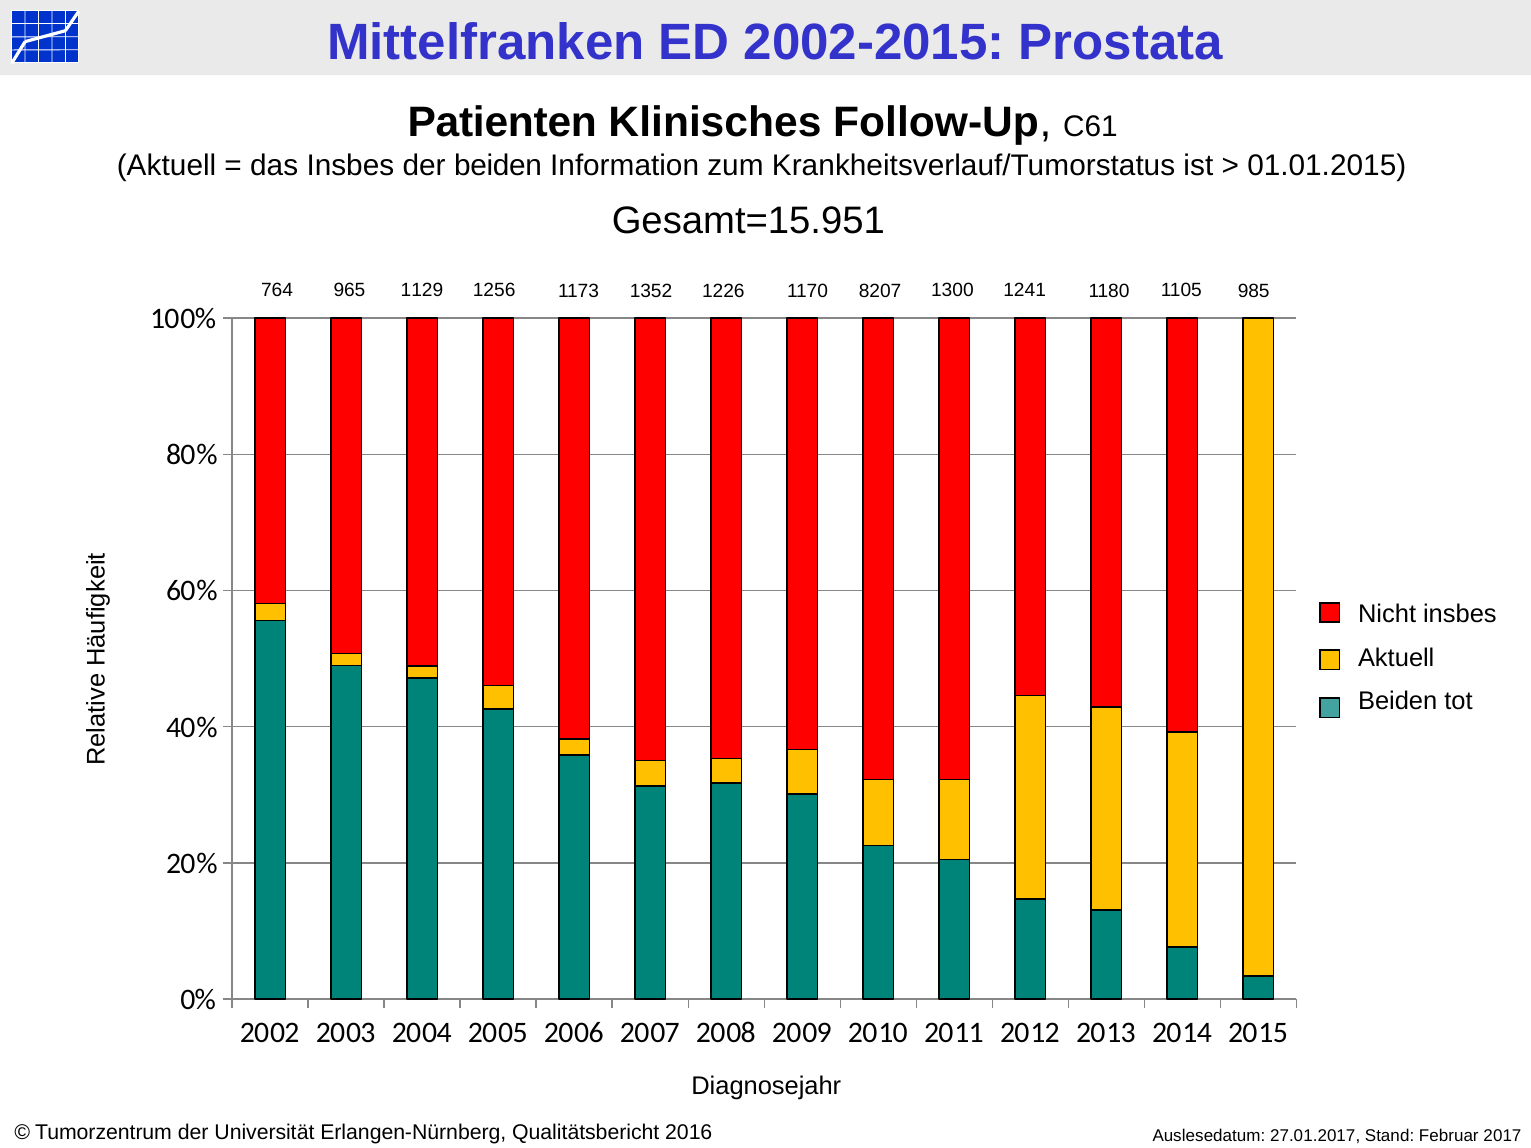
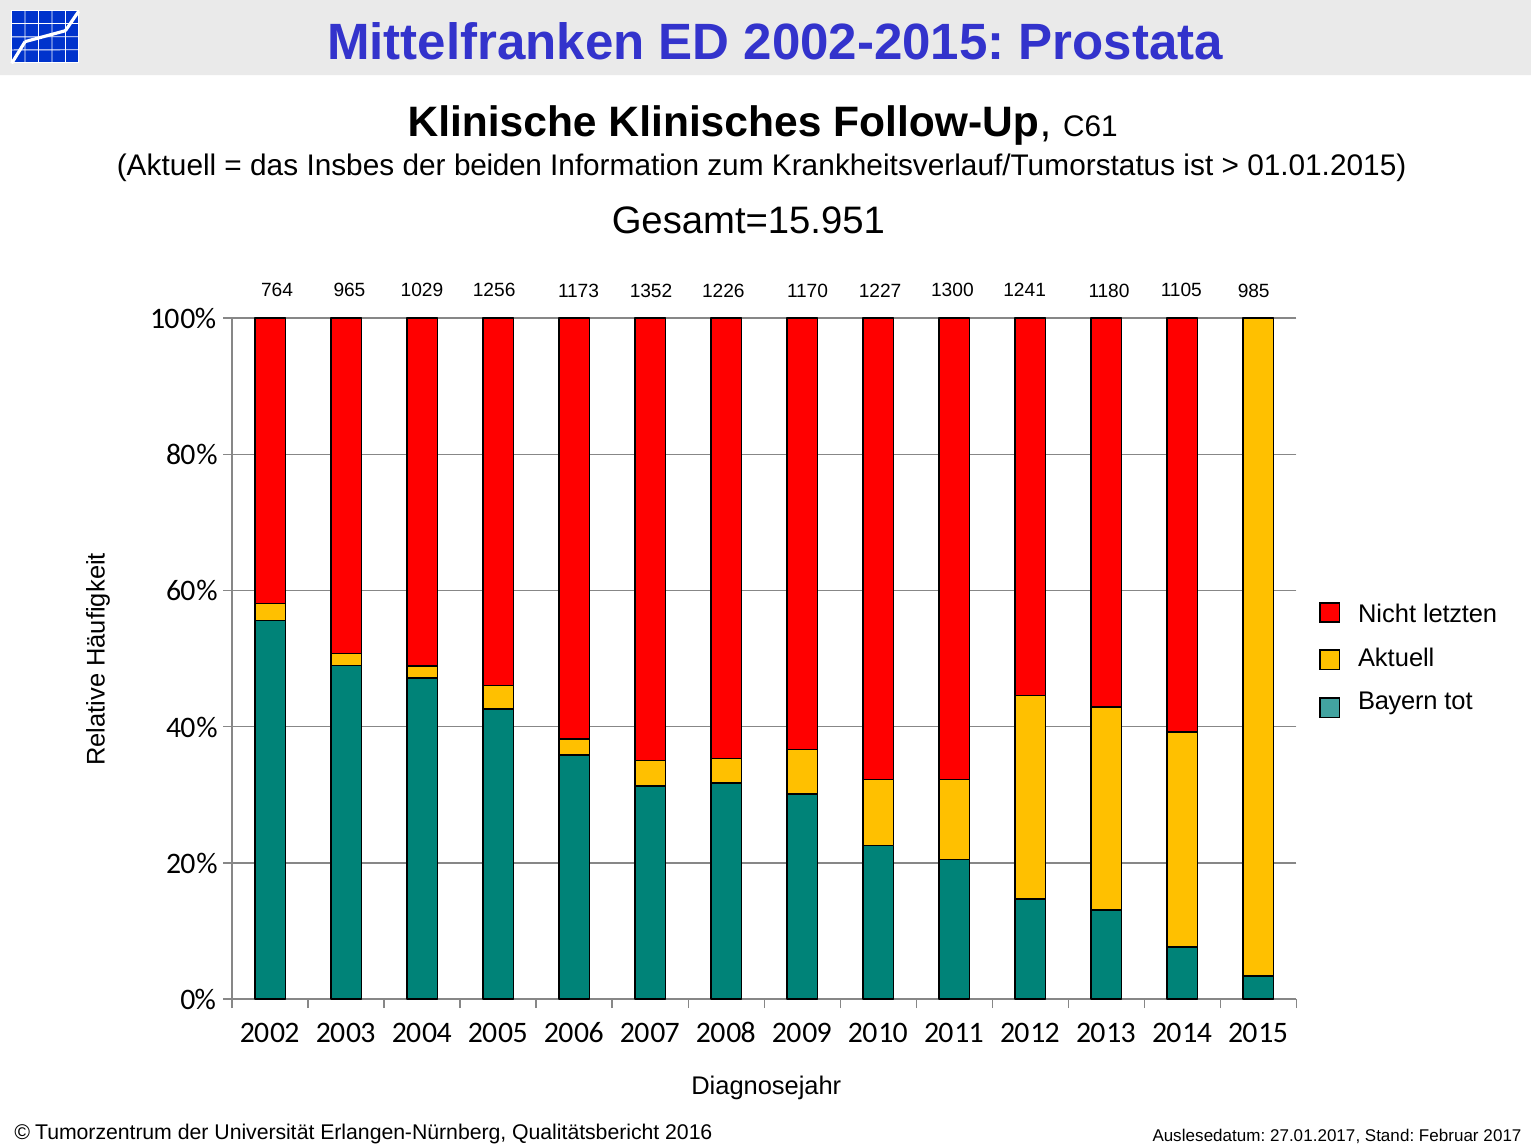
Patienten: Patienten -> Klinische
1129: 1129 -> 1029
8207: 8207 -> 1227
Nicht insbes: insbes -> letzten
Beiden at (1398, 701): Beiden -> Bayern
